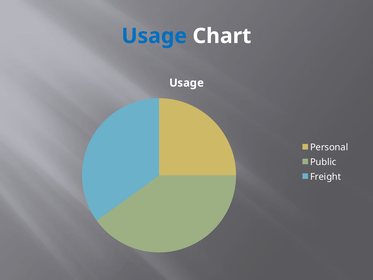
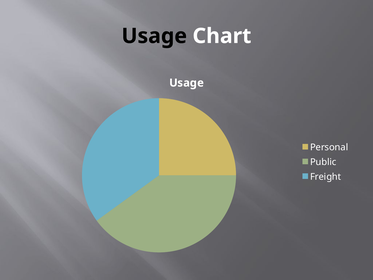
Usage at (154, 36) colour: blue -> black
